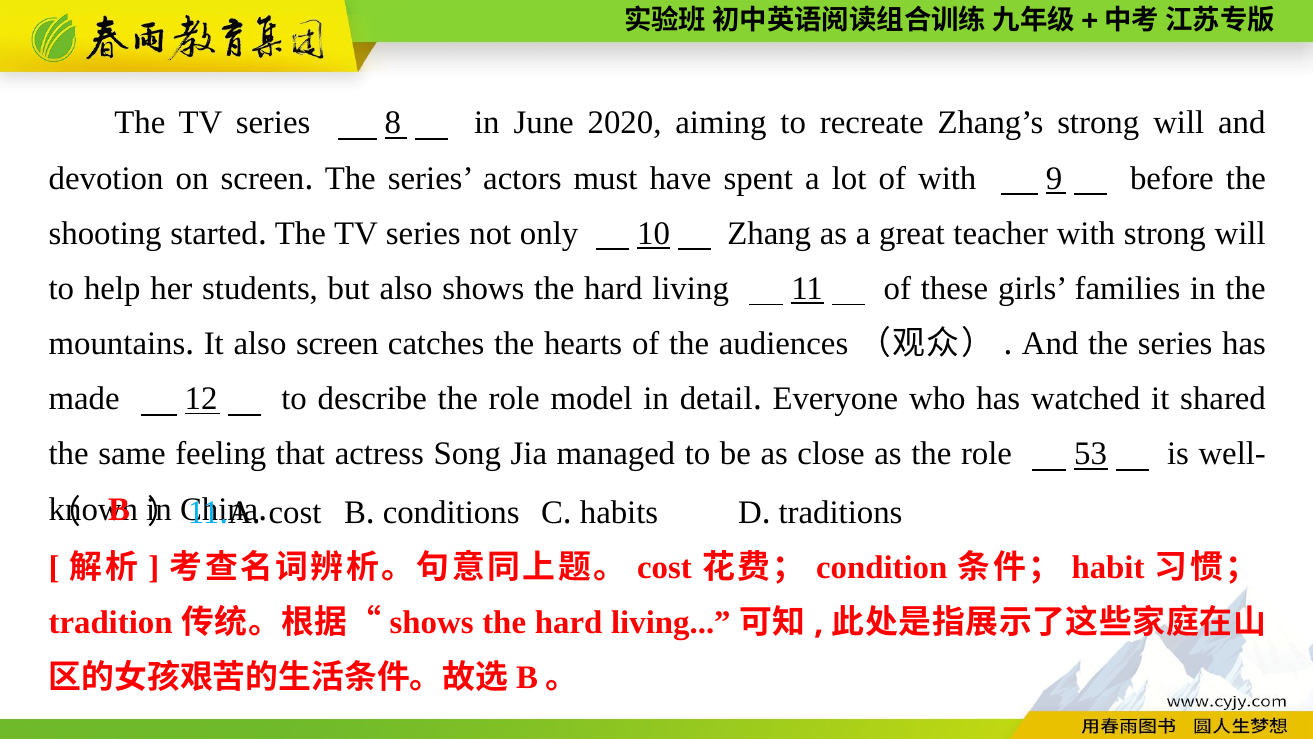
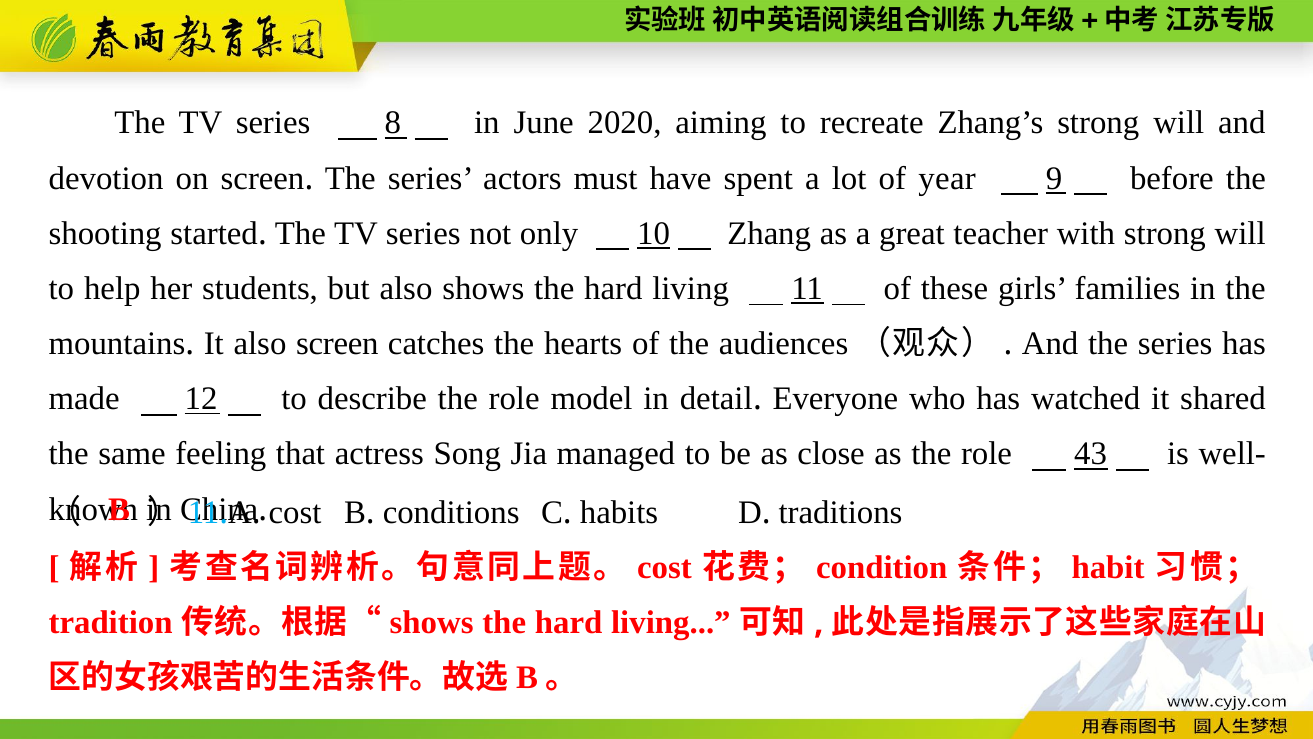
of with: with -> year
53: 53 -> 43
